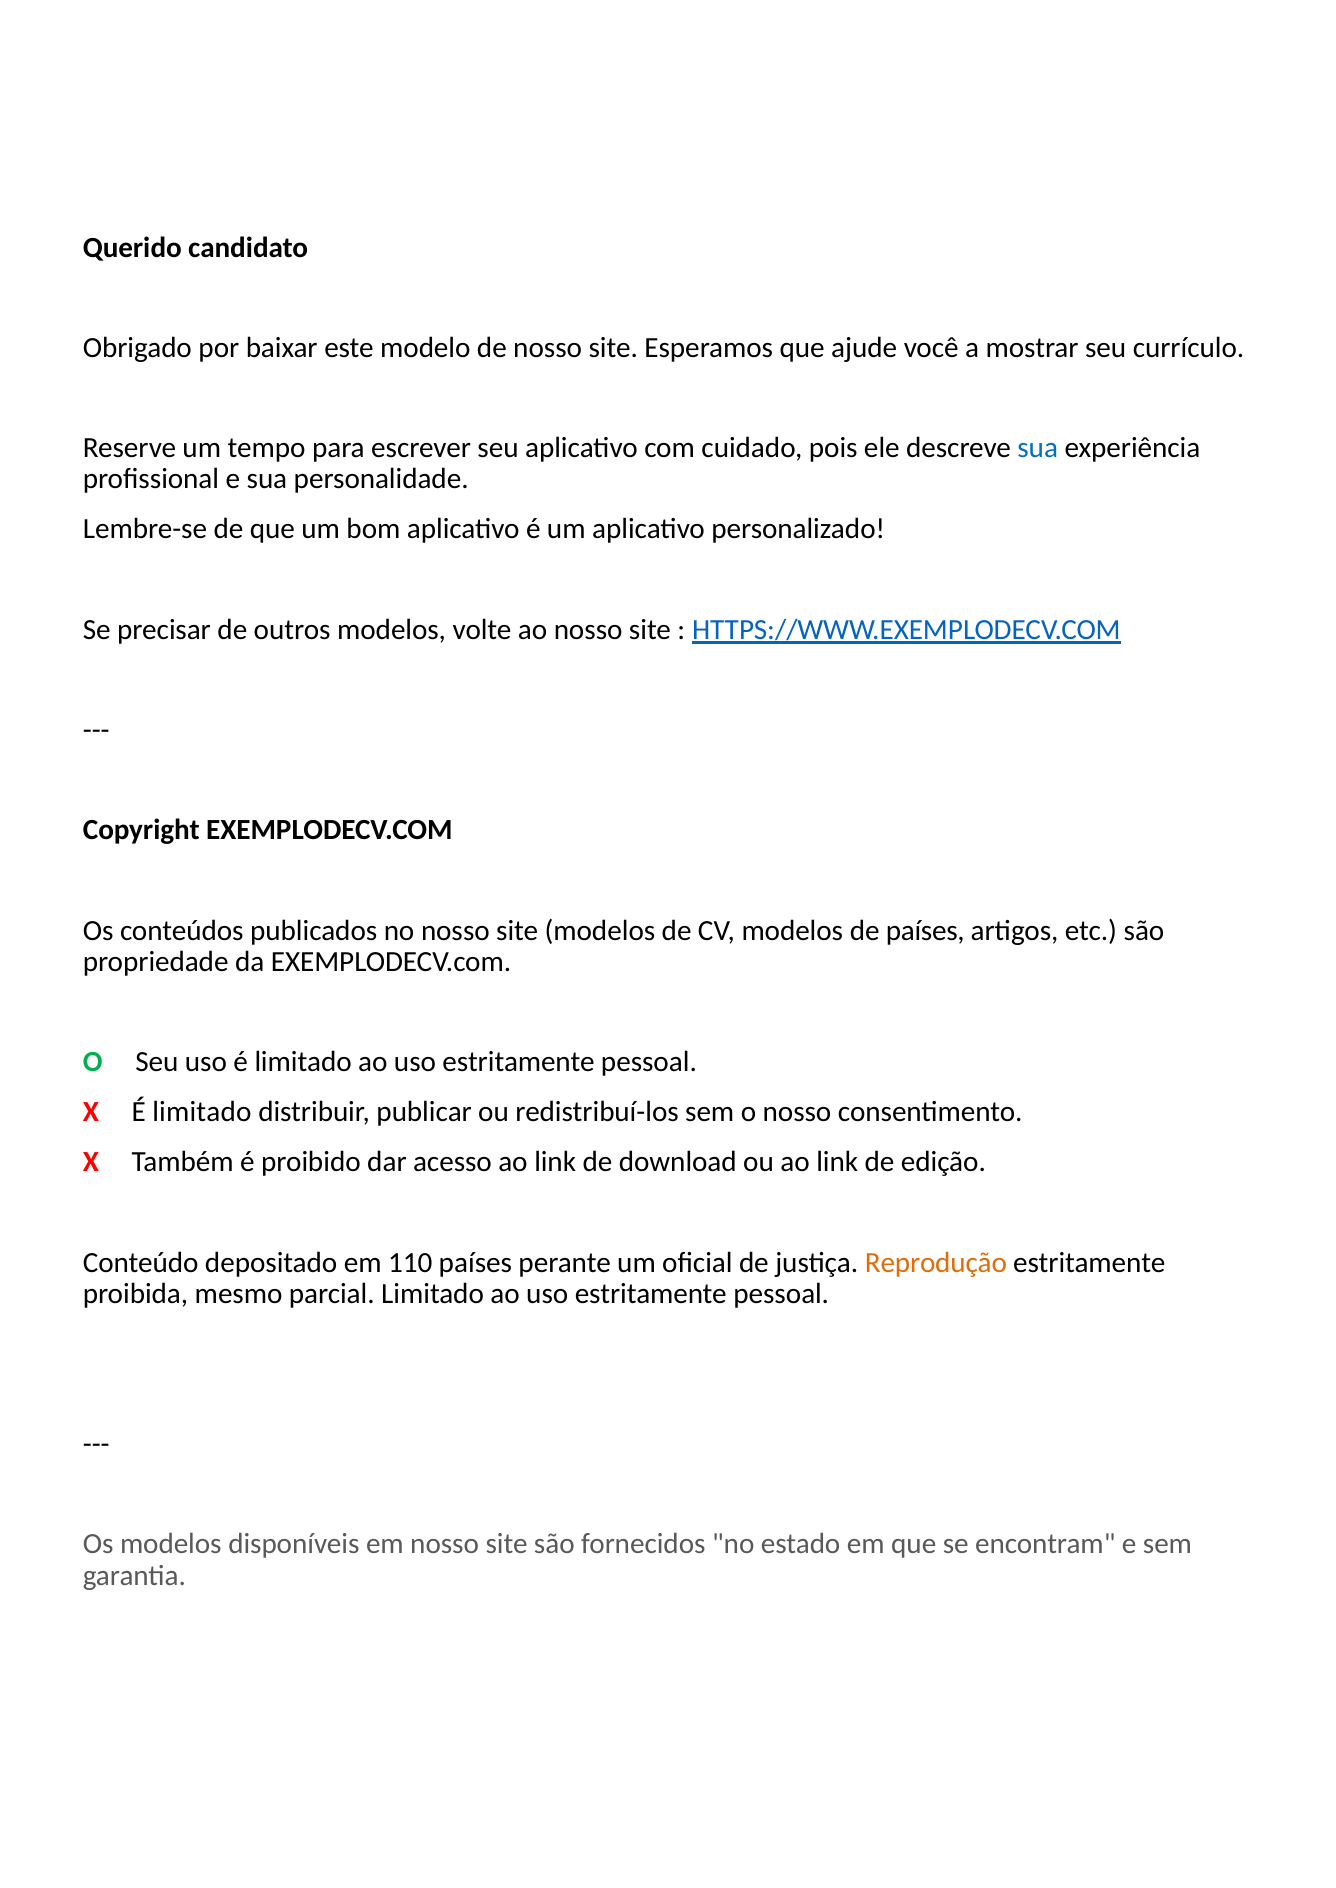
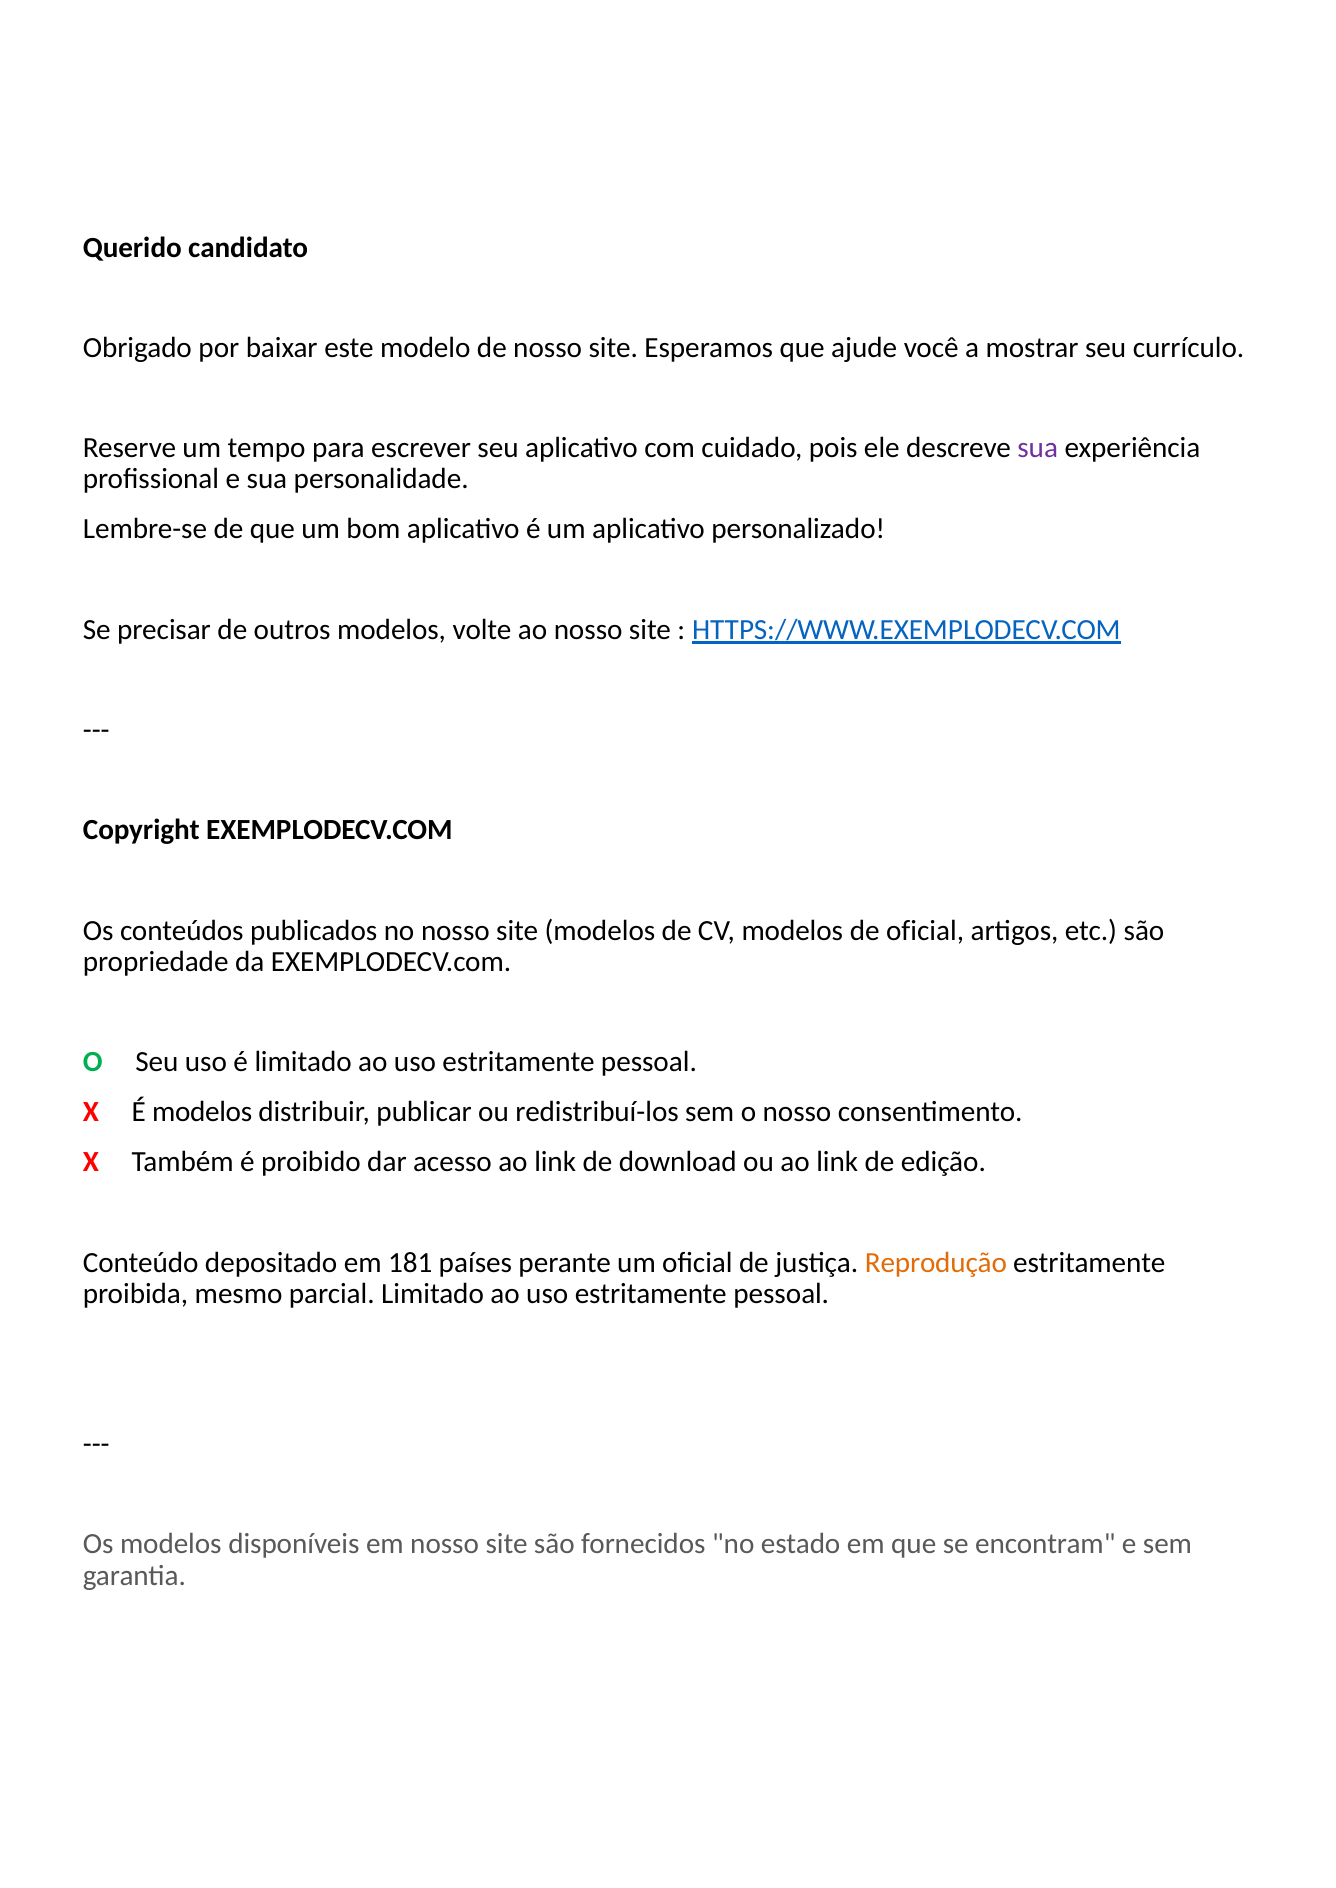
sua at (1038, 448) colour: blue -> purple
de países: países -> oficial
X É limitado: limitado -> modelos
110: 110 -> 181
